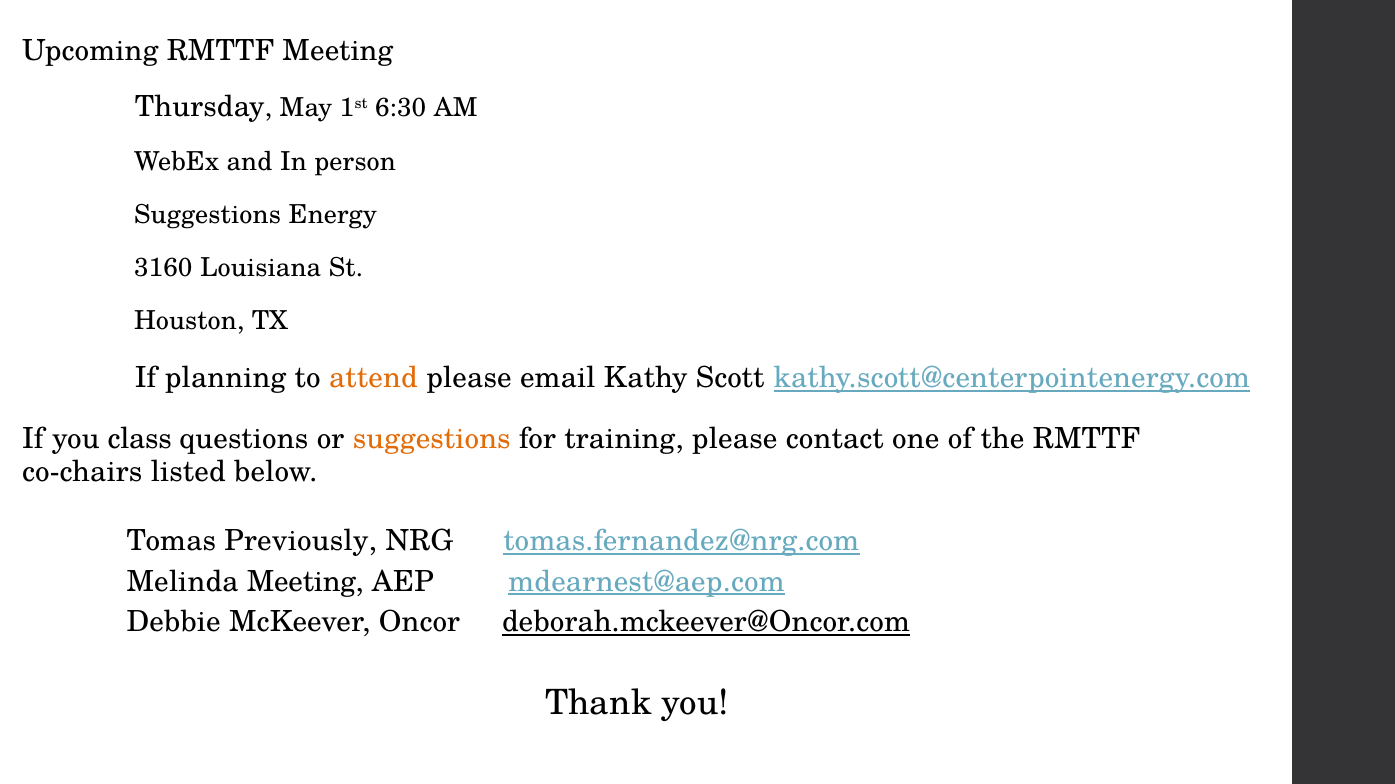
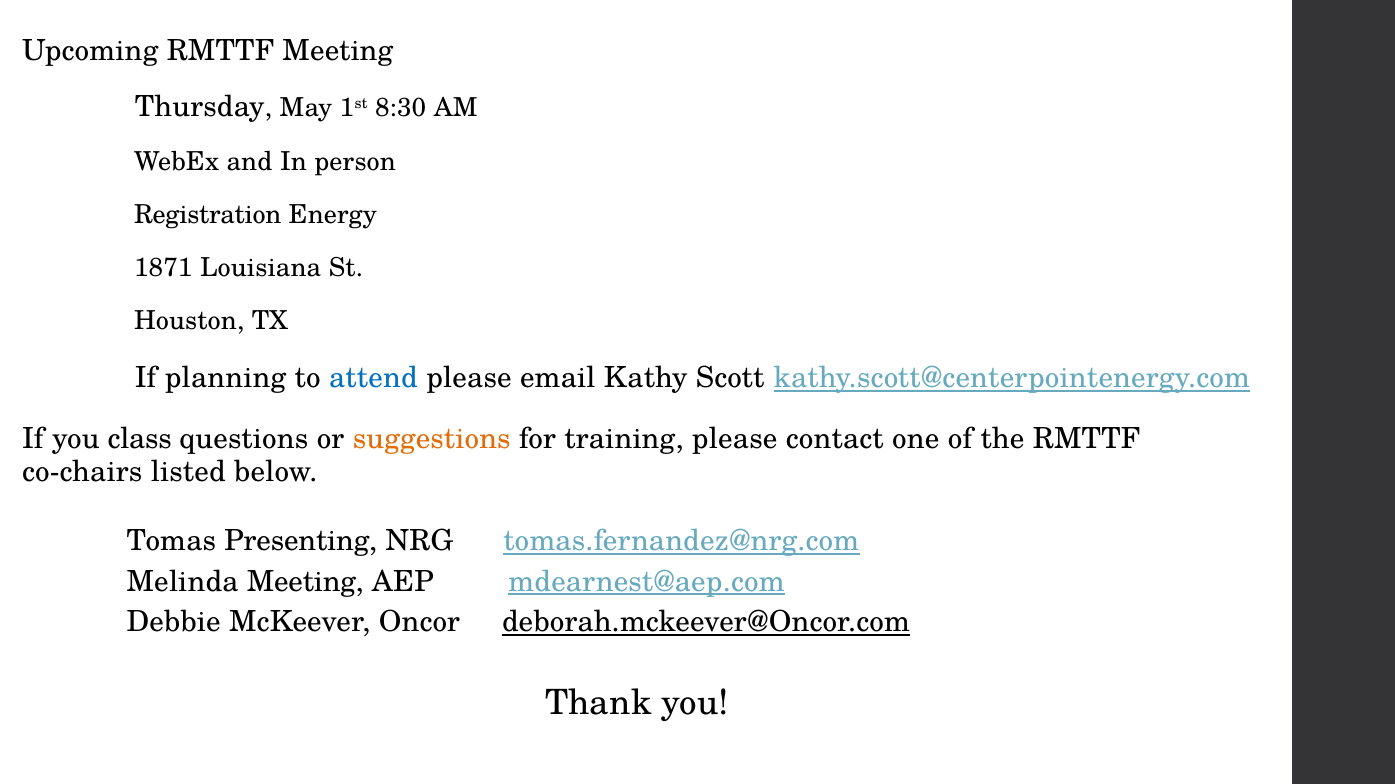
6:30: 6:30 -> 8:30
Suggestions at (207, 215): Suggestions -> Registration
3160: 3160 -> 1871
attend colour: orange -> blue
Previously: Previously -> Presenting
